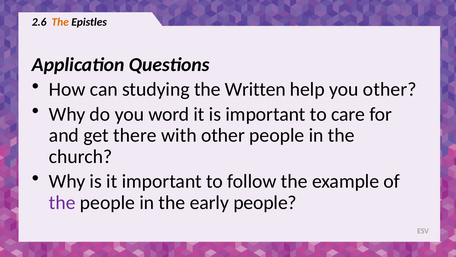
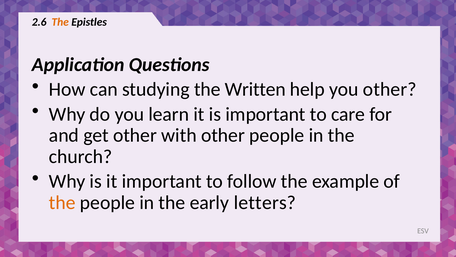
word: word -> learn
get there: there -> other
the at (62, 203) colour: purple -> orange
early people: people -> letters
